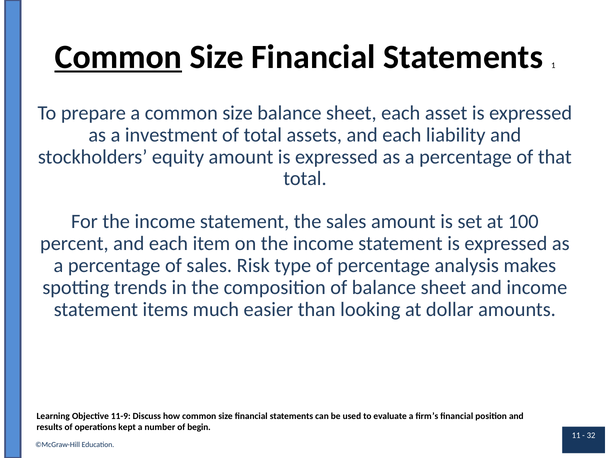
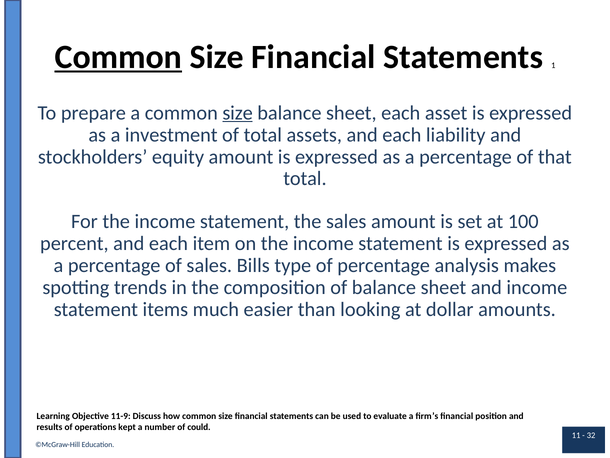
size at (238, 113) underline: none -> present
Risk: Risk -> Bills
begin: begin -> could
